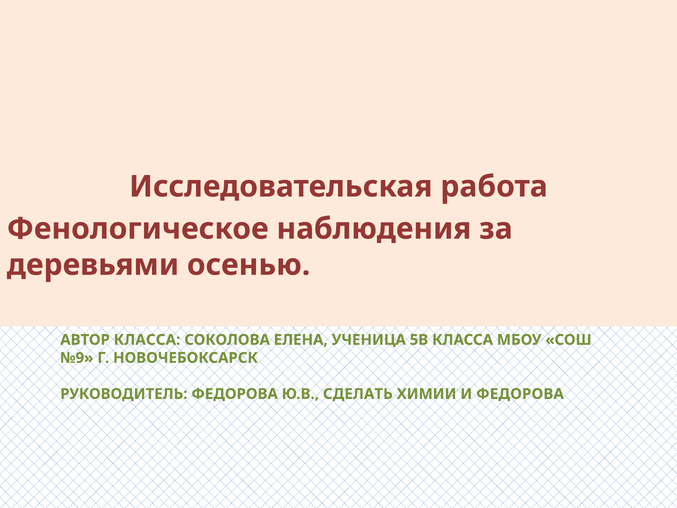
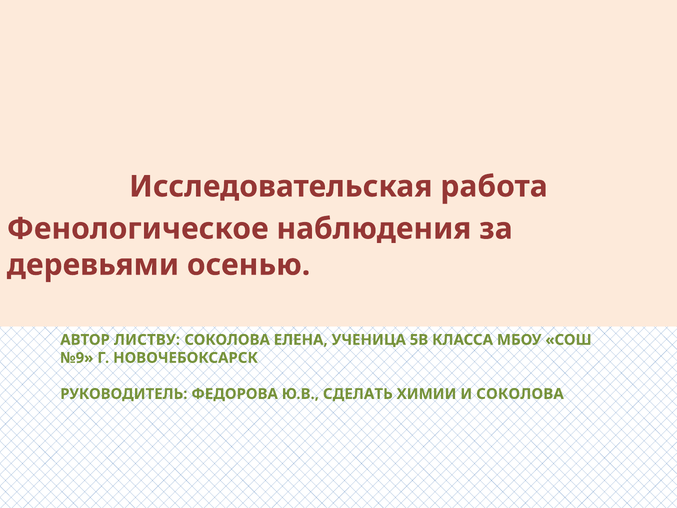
АВТОР КЛАССА: КЛАССА -> ЛИСТВУ
И ФЕДОРОВА: ФЕДОРОВА -> СОКОЛОВА
